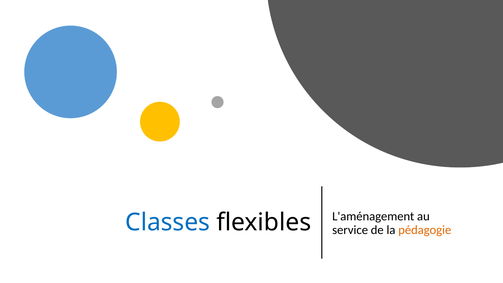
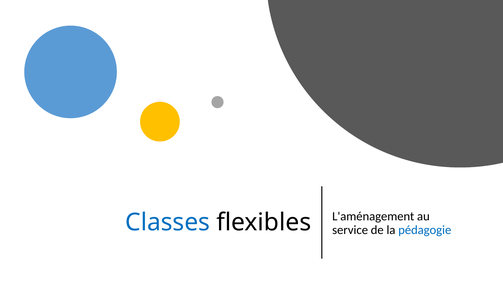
pédagogie colour: orange -> blue
